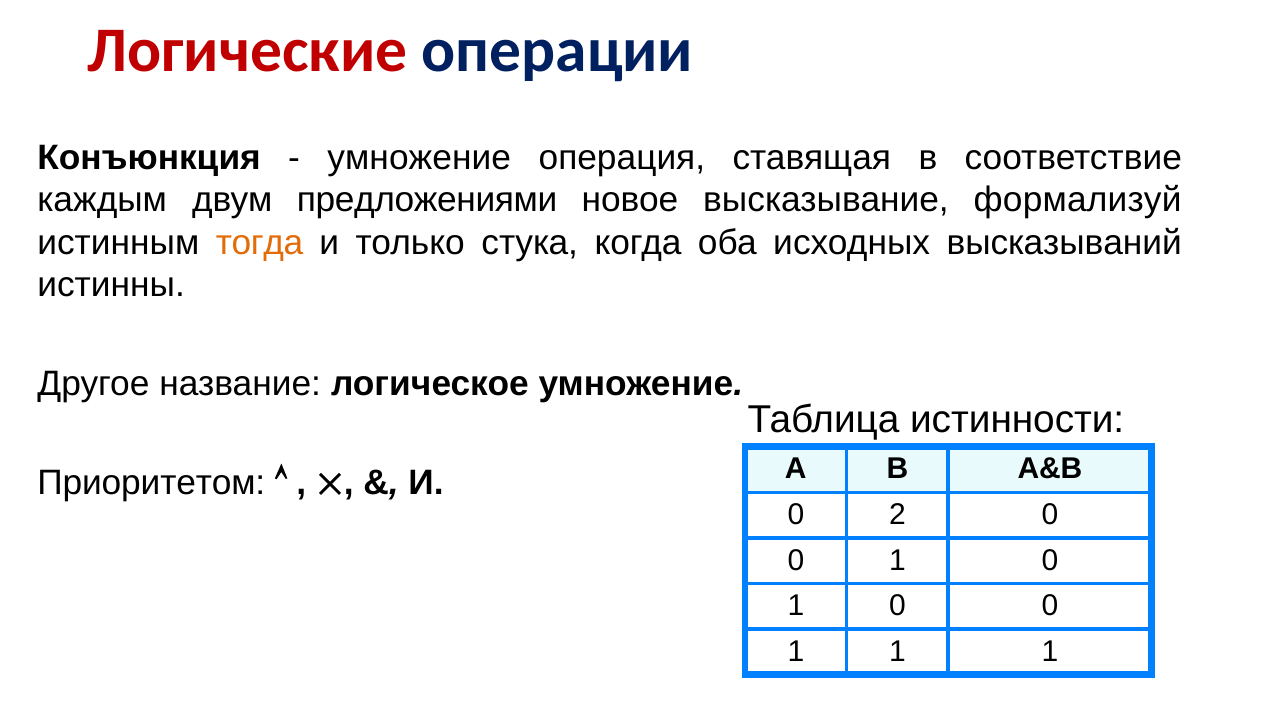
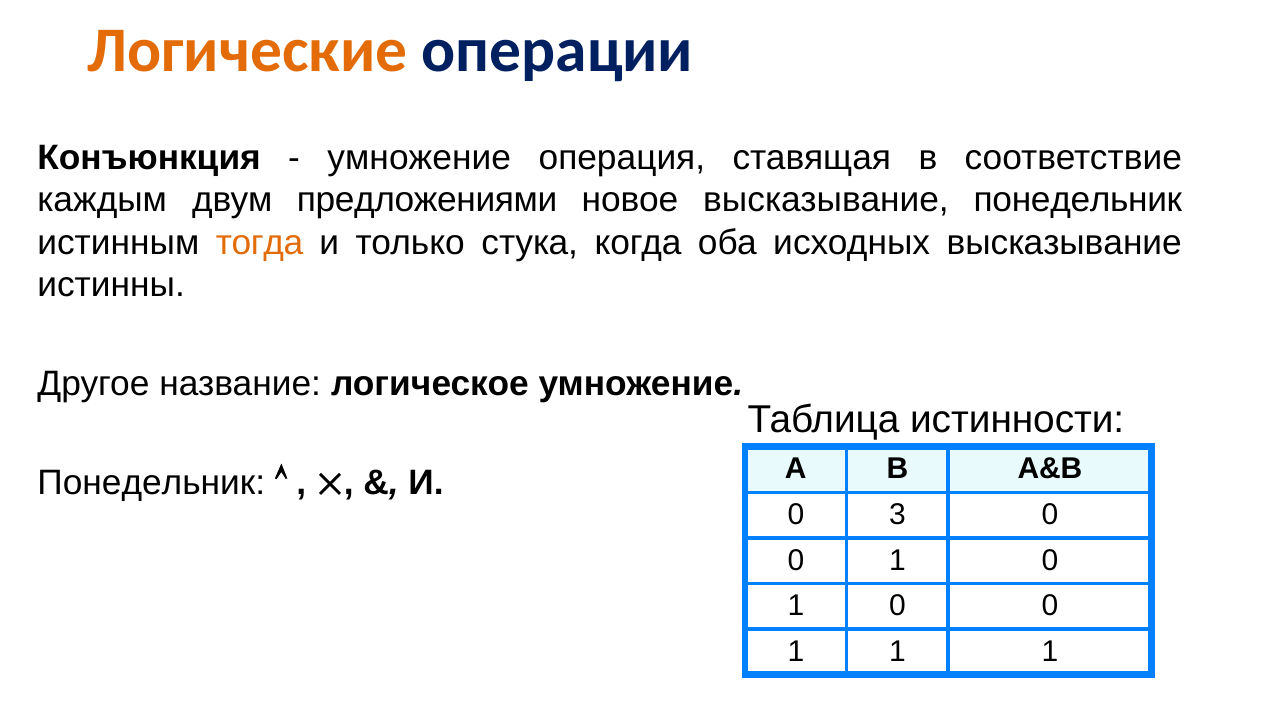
Логические colour: red -> orange
высказывание формализуй: формализуй -> понедельник
исходных высказываний: высказываний -> высказывание
Приоритетом at (151, 483): Приоритетом -> Понедельник
2: 2 -> 3
